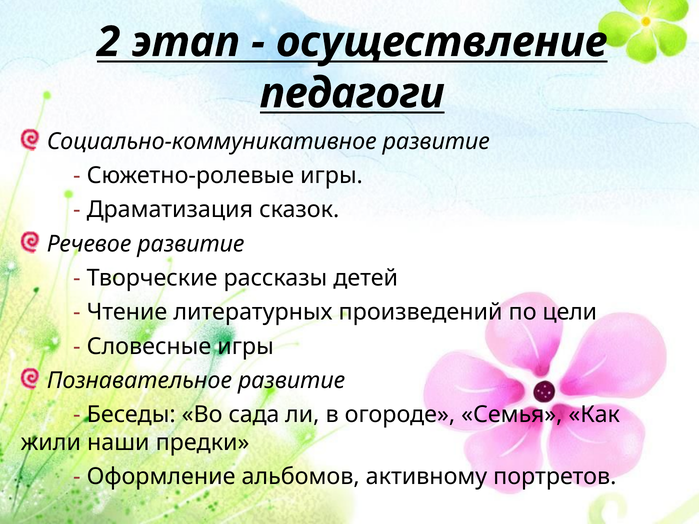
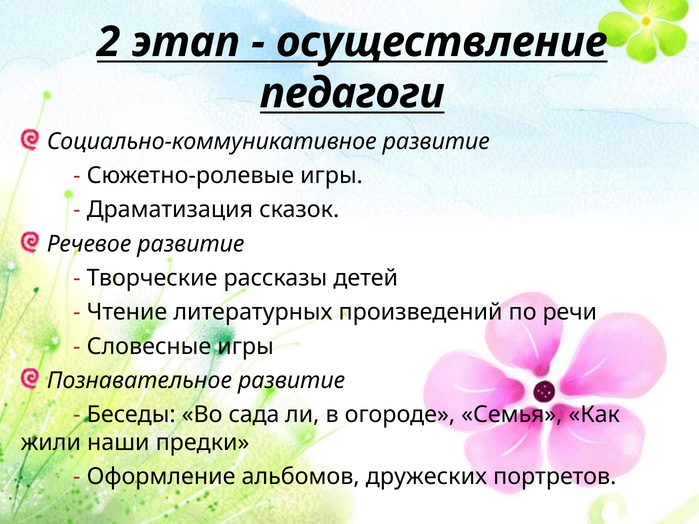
цели: цели -> речи
активному: активному -> дружеских
